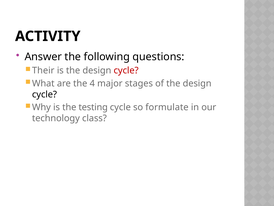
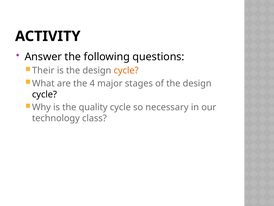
cycle at (126, 70) colour: red -> orange
testing: testing -> quality
formulate: formulate -> necessary
